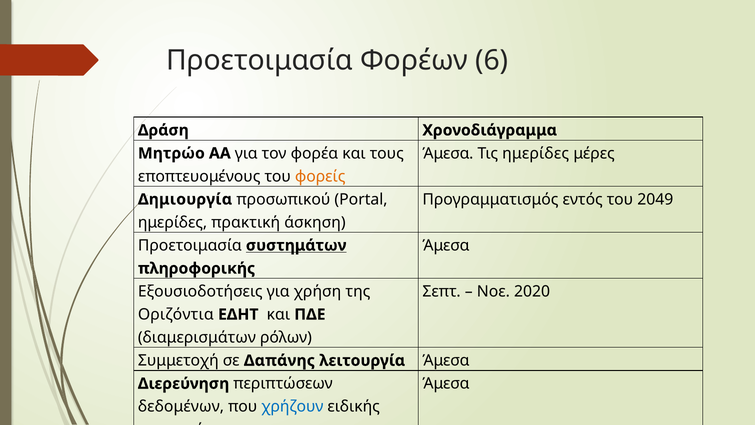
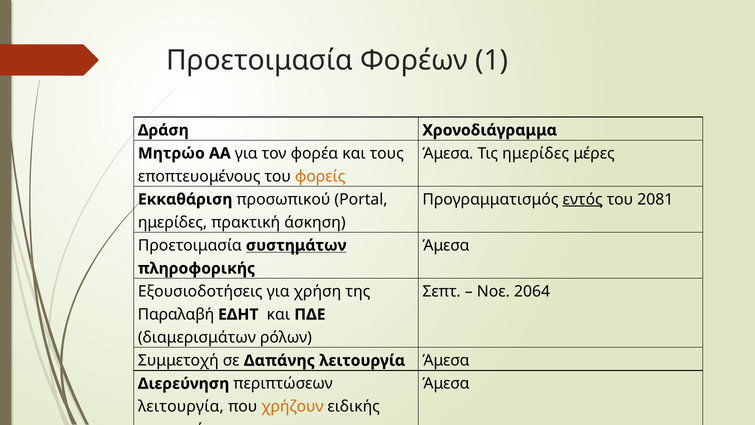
6: 6 -> 1
εντός underline: none -> present
2049: 2049 -> 2081
Δημιουργία: Δημιουργία -> Εκκαθάριση
2020: 2020 -> 2064
Οριζόντια: Οριζόντια -> Παραλαβή
δεδομένων at (181, 406): δεδομένων -> λειτουργία
χρήζουν colour: blue -> orange
